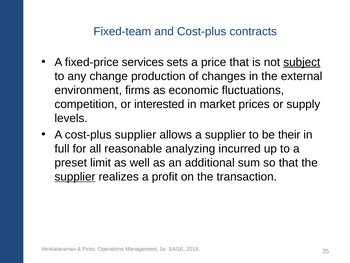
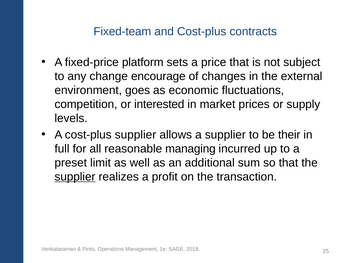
services: services -> platform
subject underline: present -> none
production: production -> encourage
firms: firms -> goes
analyzing: analyzing -> managing
